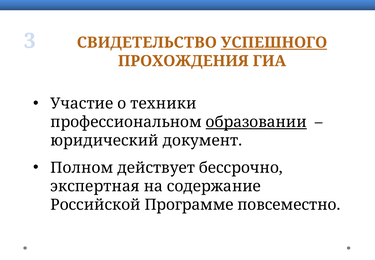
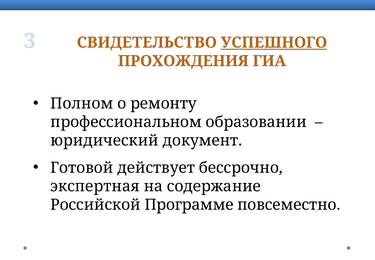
Участие: Участие -> Полном
техники: техники -> ремонту
образовании underline: present -> none
Полном: Полном -> Готовой
